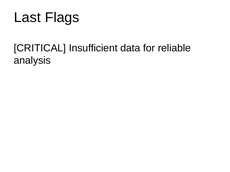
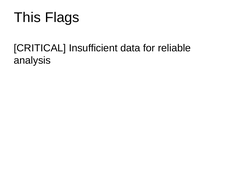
Last: Last -> This
